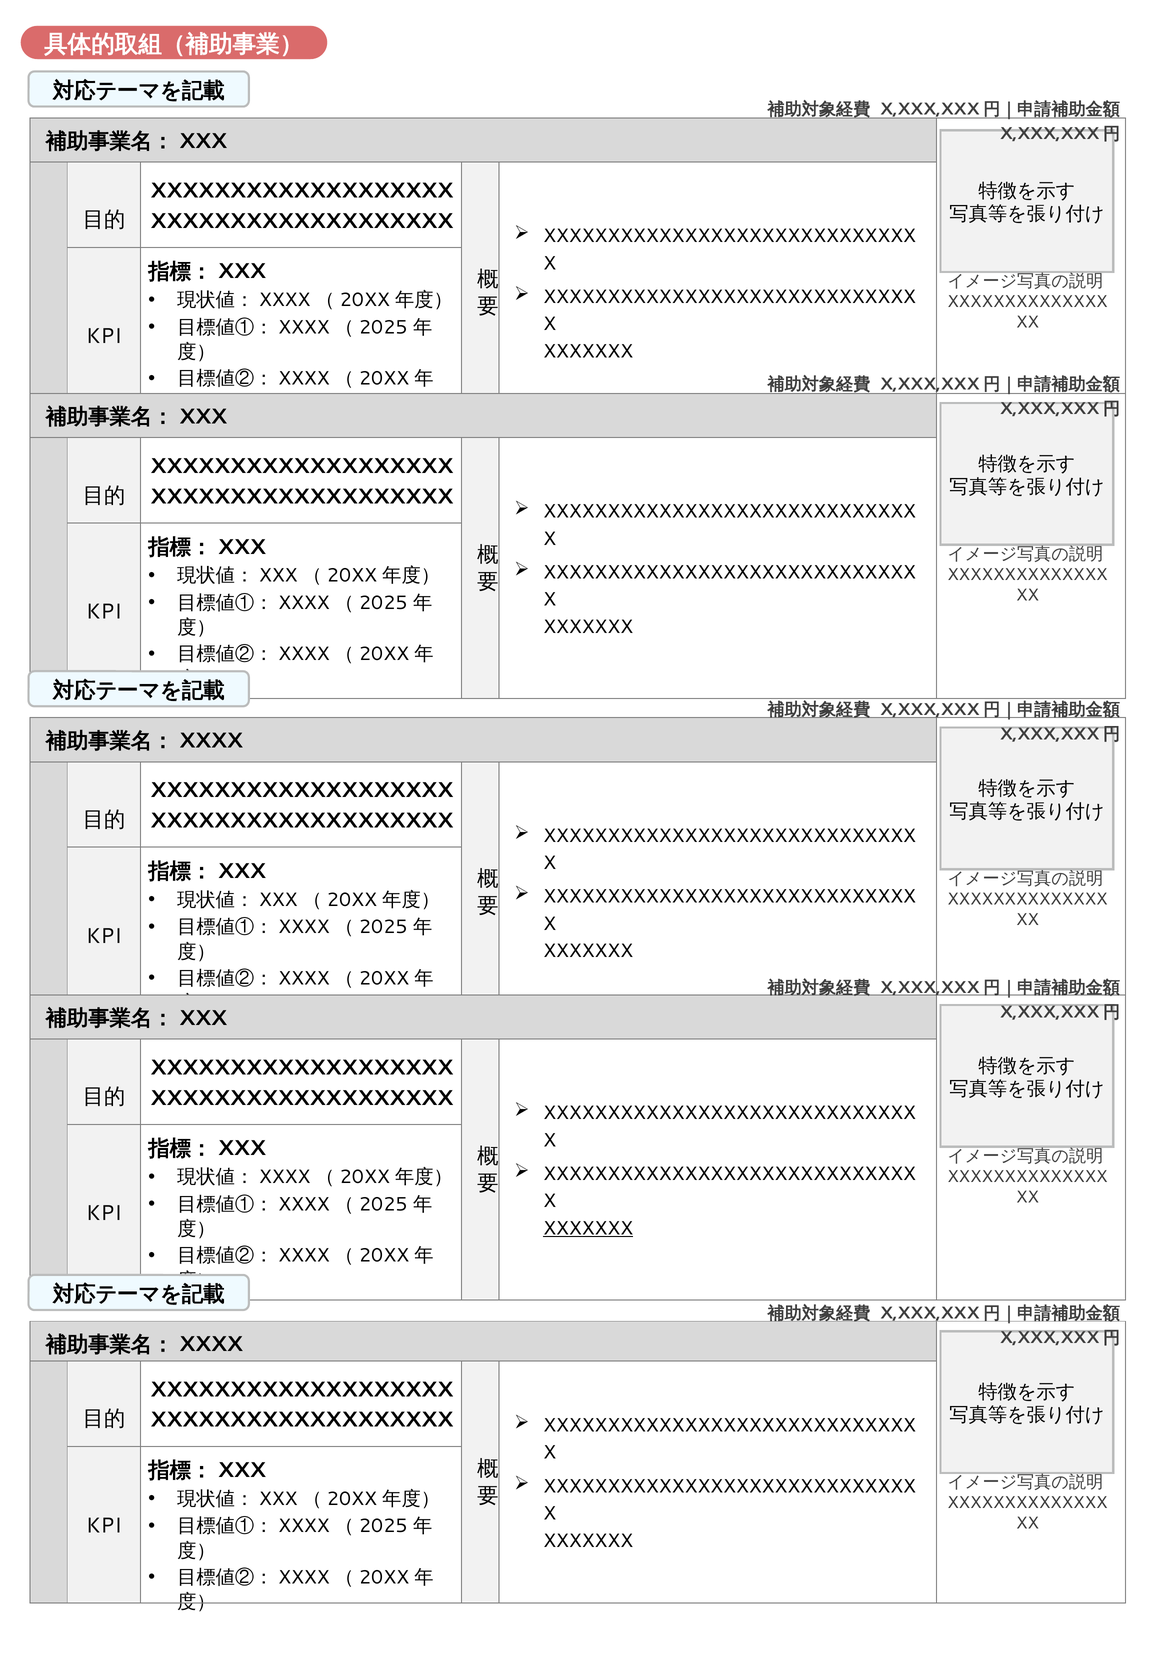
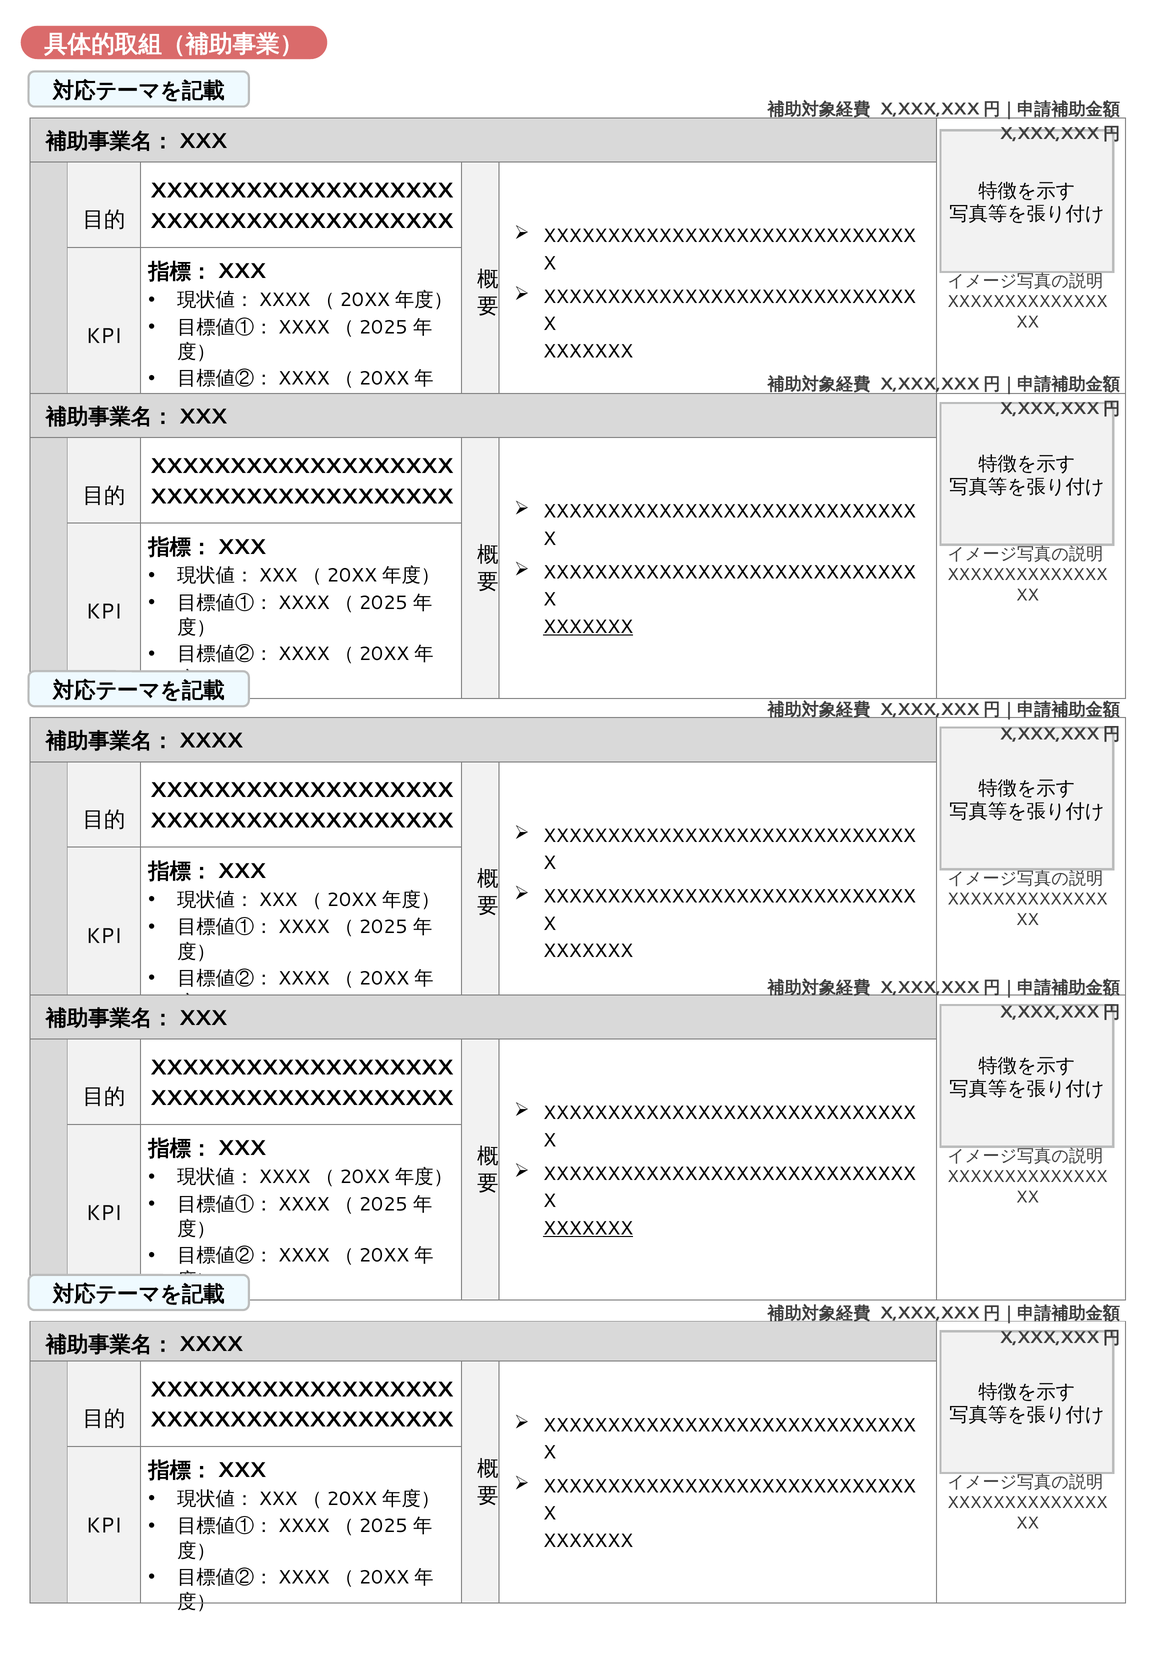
XXXXXXX at (588, 627) underline: none -> present
